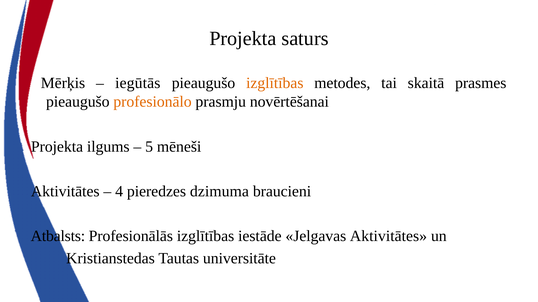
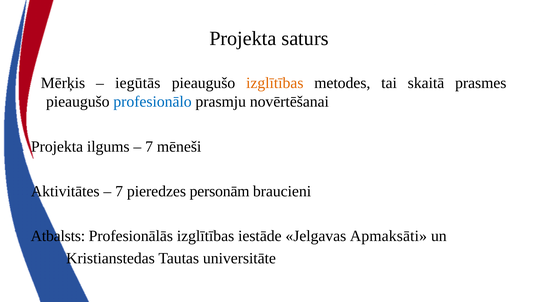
profesionālo colour: orange -> blue
5 at (149, 147): 5 -> 7
4 at (119, 192): 4 -> 7
dzimuma: dzimuma -> personām
Jelgavas Aktivitātes: Aktivitātes -> Apmaksāti
